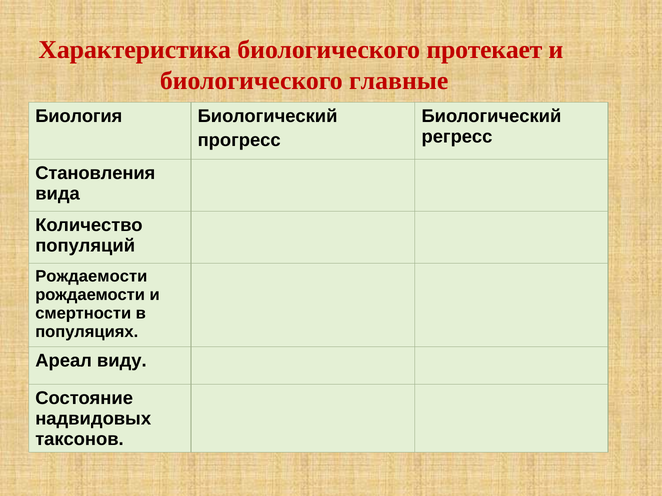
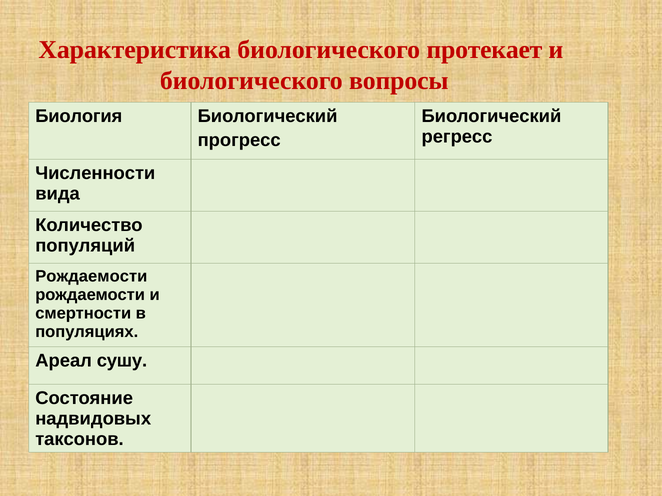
главные: главные -> вопросы
Становления: Становления -> Численности
виду: виду -> сушу
